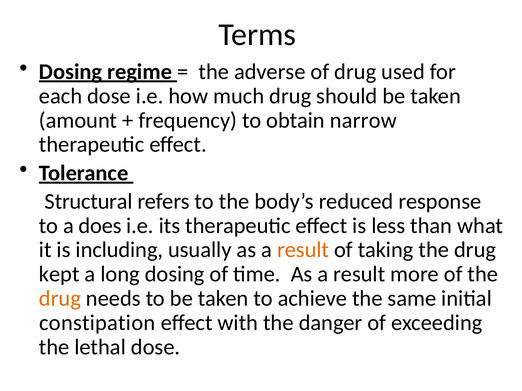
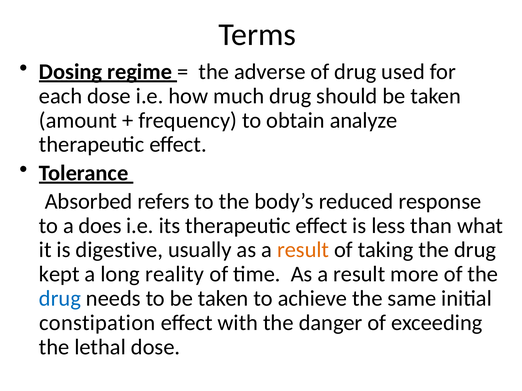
narrow: narrow -> analyze
Structural: Structural -> Absorbed
including: including -> digestive
long dosing: dosing -> reality
drug at (60, 299) colour: orange -> blue
